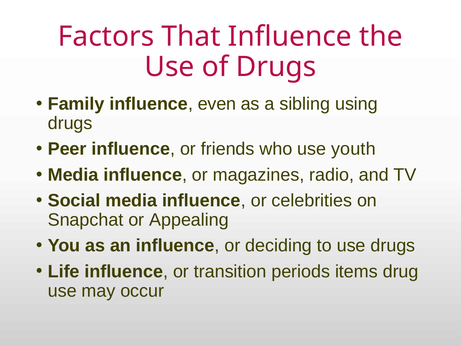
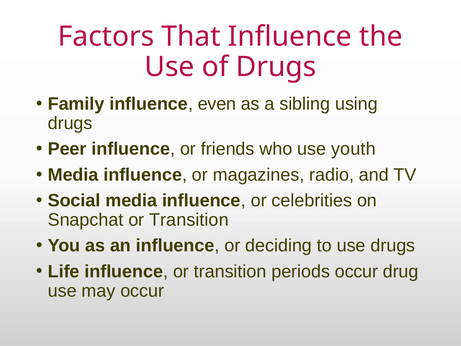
Snapchat or Appealing: Appealing -> Transition
periods items: items -> occur
